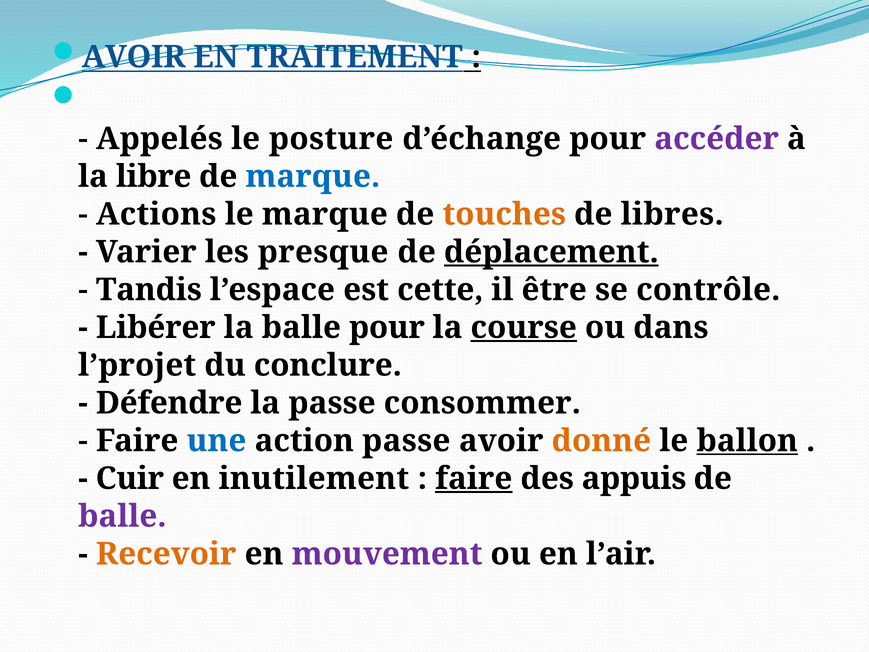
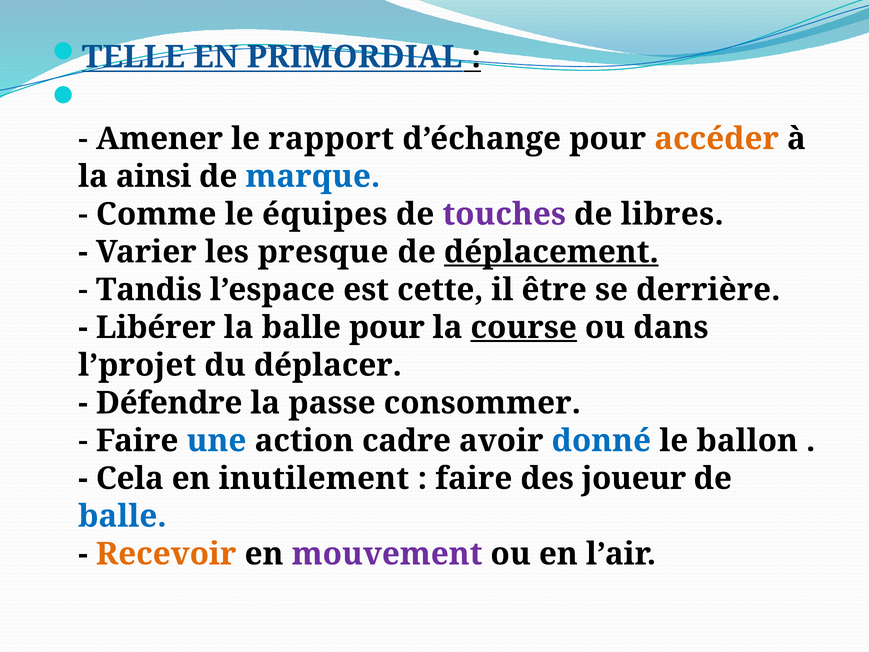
AVOIR at (134, 57): AVOIR -> TELLE
TRAITEMENT: TRAITEMENT -> PRIMORDIAL
Appelés: Appelés -> Amener
posture: posture -> rapport
accéder colour: purple -> orange
libre: libre -> ainsi
Actions: Actions -> Comme
le marque: marque -> équipes
touches colour: orange -> purple
contrôle: contrôle -> derrière
conclure: conclure -> déplacer
action passe: passe -> cadre
donné colour: orange -> blue
ballon underline: present -> none
Cuir: Cuir -> Cela
faire at (474, 478) underline: present -> none
appuis: appuis -> joueur
balle at (122, 516) colour: purple -> blue
